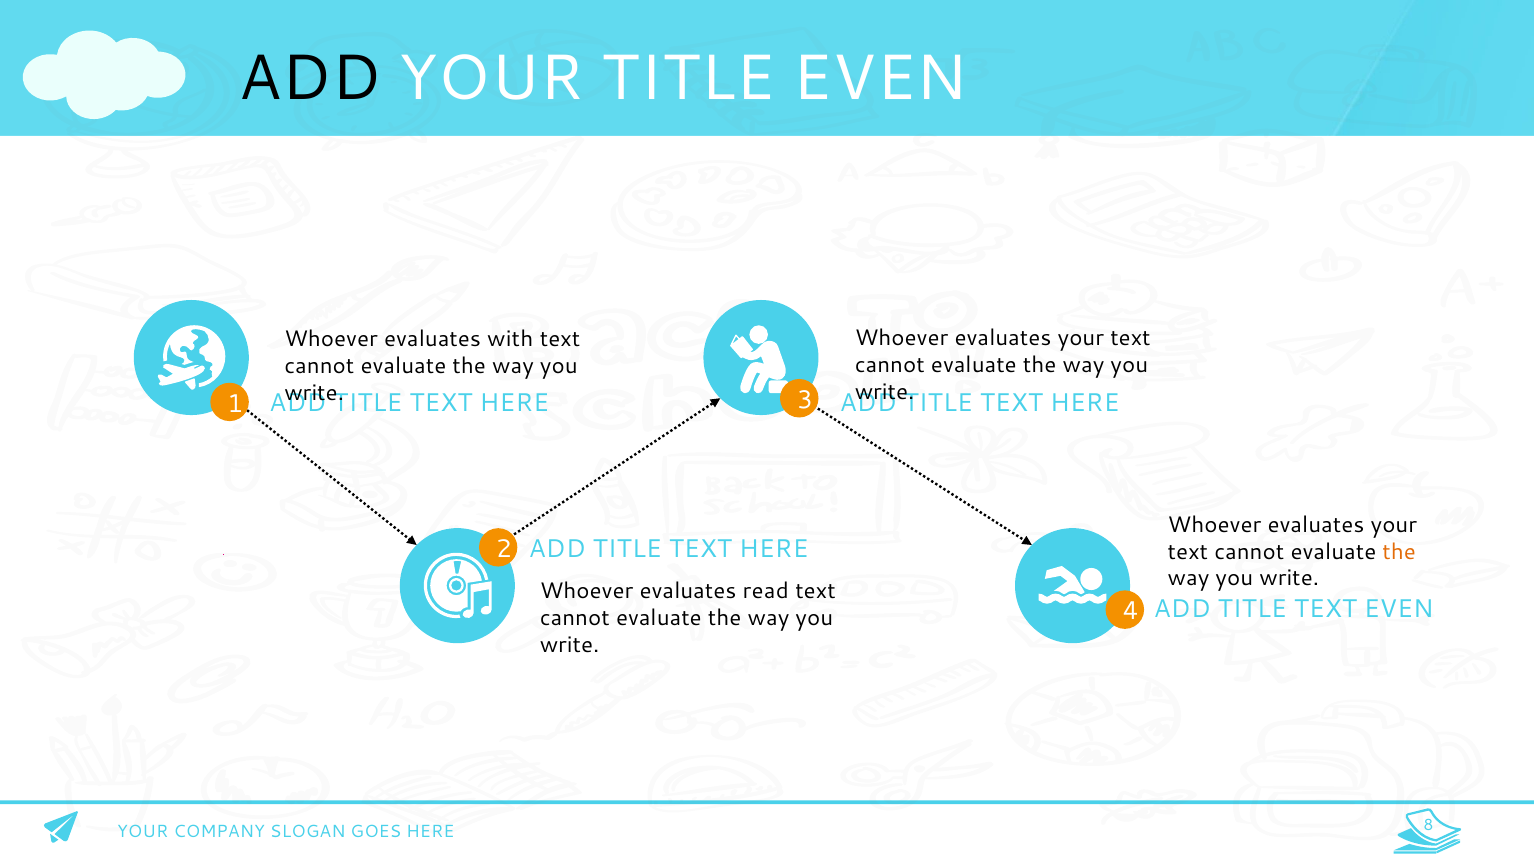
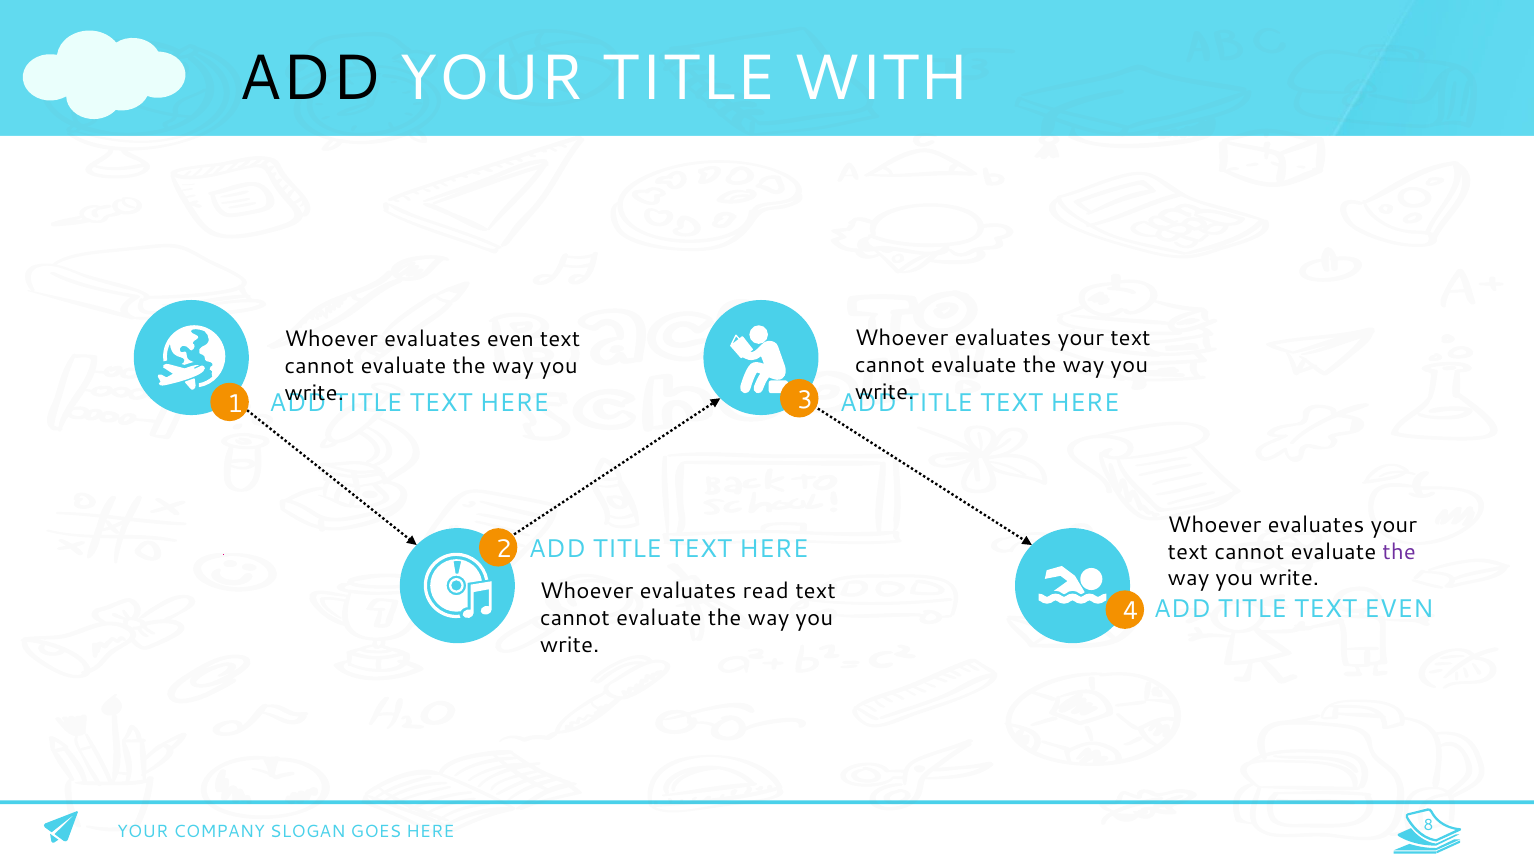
TITLE EVEN: EVEN -> WITH
evaluates with: with -> even
the at (1399, 552) colour: orange -> purple
